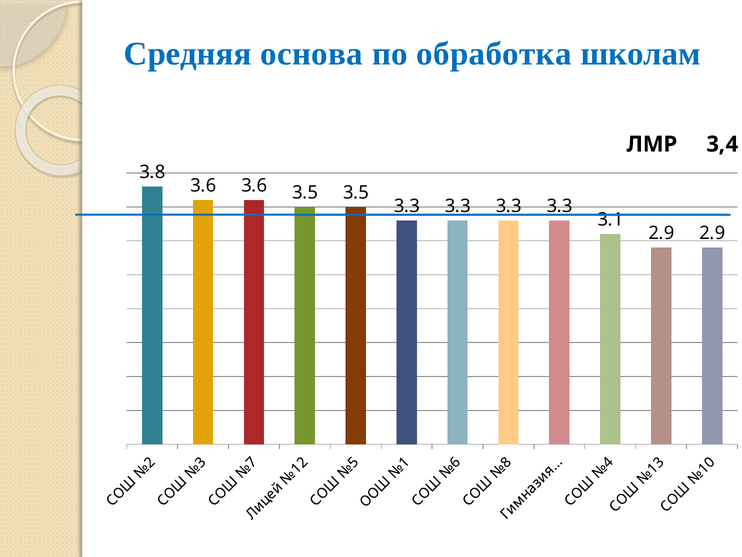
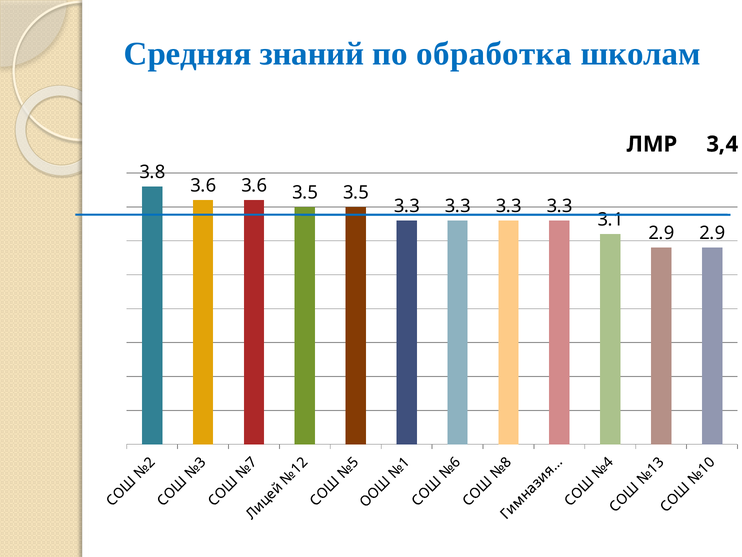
основа: основа -> знаний
